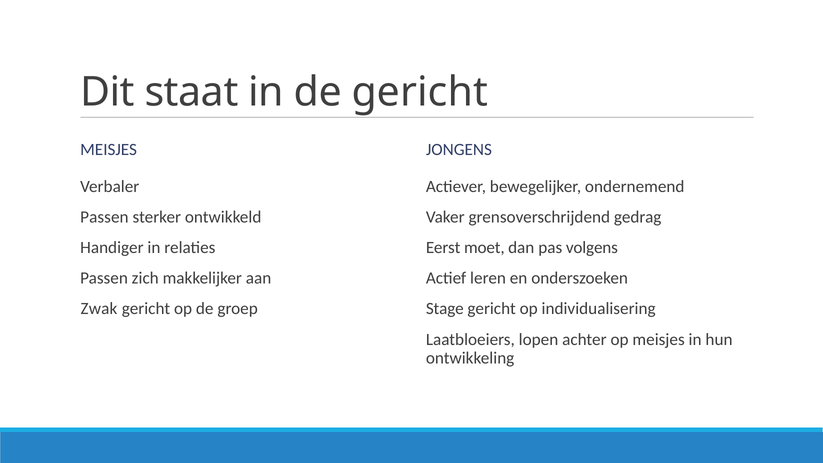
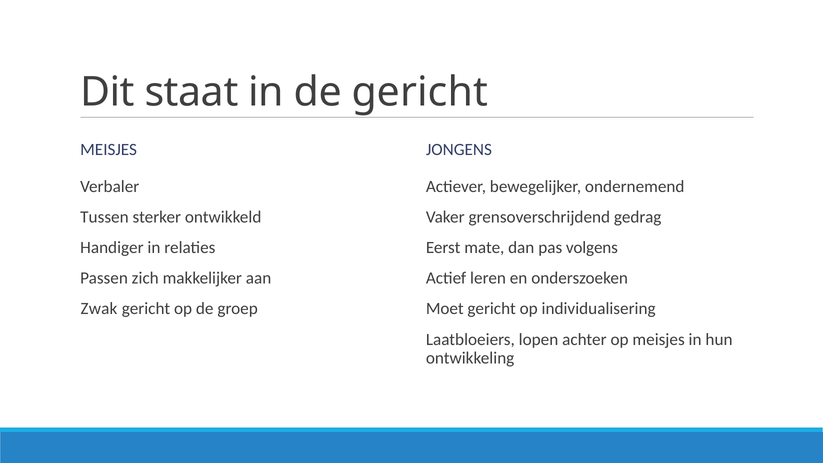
Passen at (104, 217): Passen -> Tussen
moet: moet -> mate
Stage: Stage -> Moet
